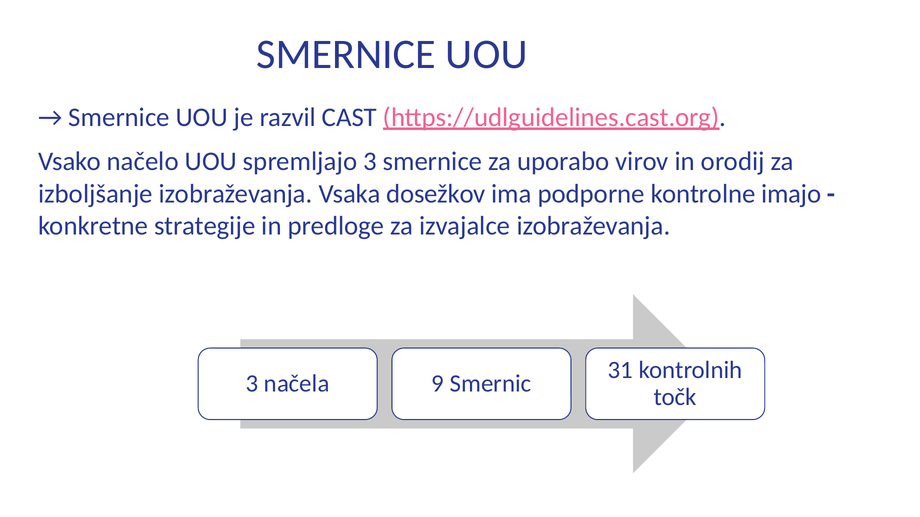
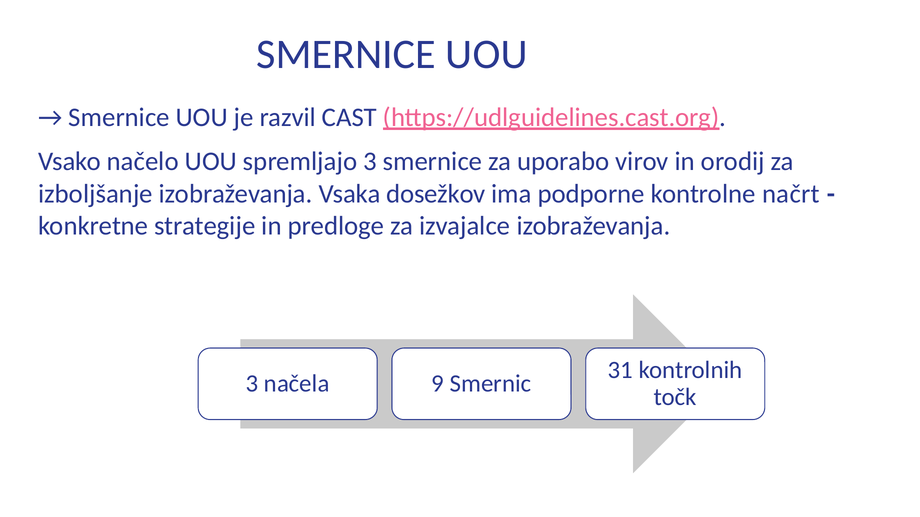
imajo: imajo -> načrt
